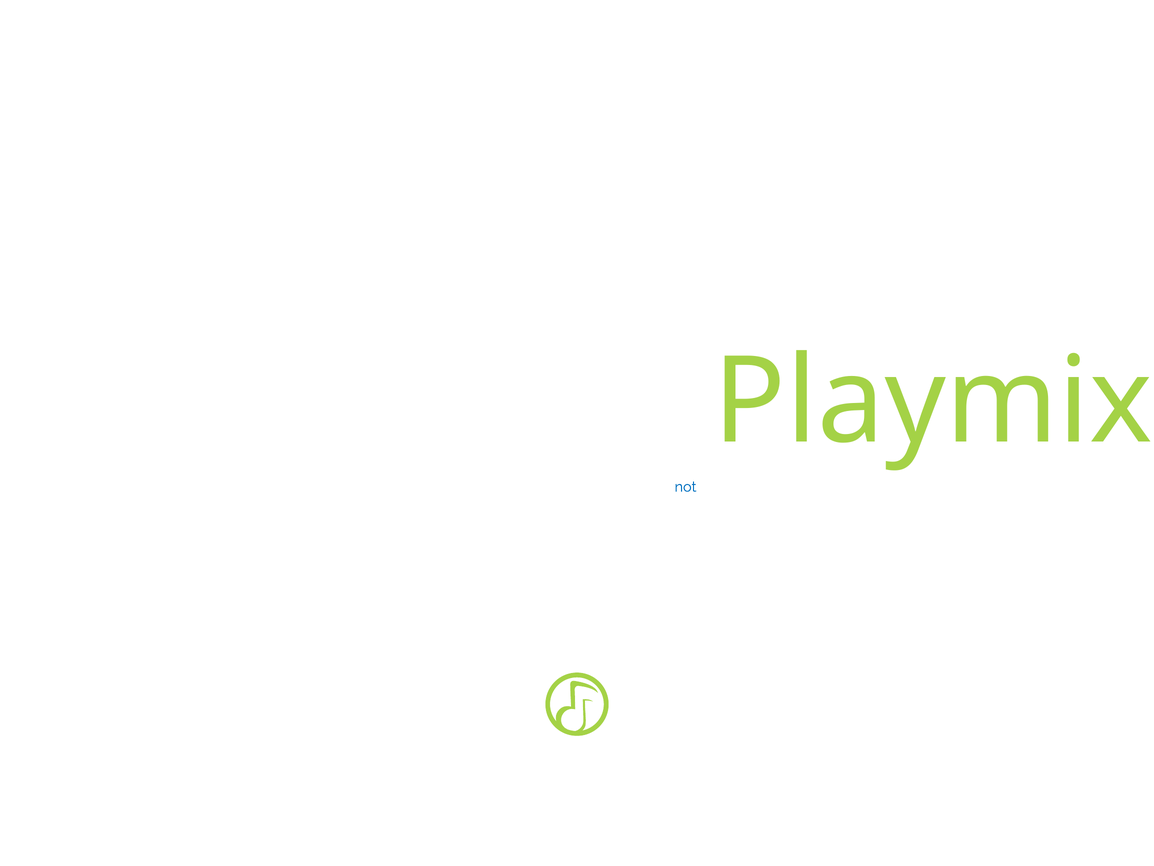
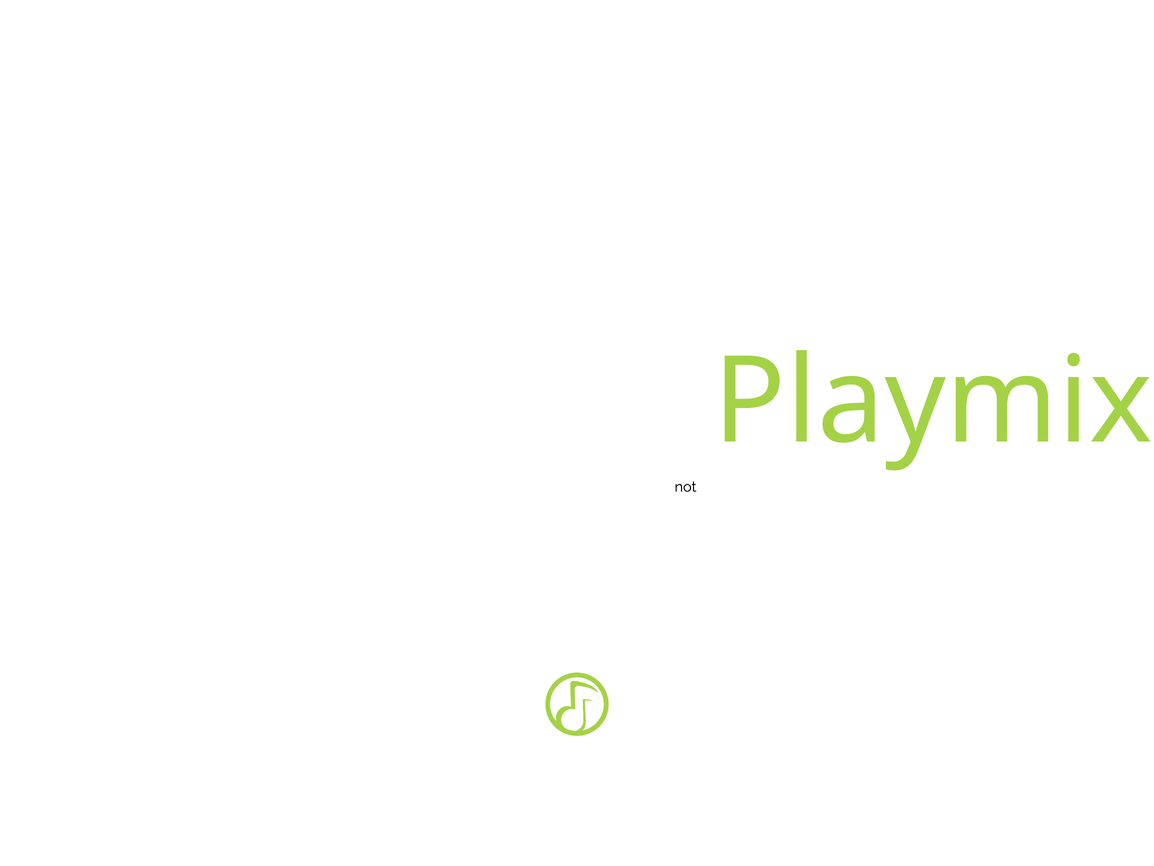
not at (686, 487) colour: blue -> black
